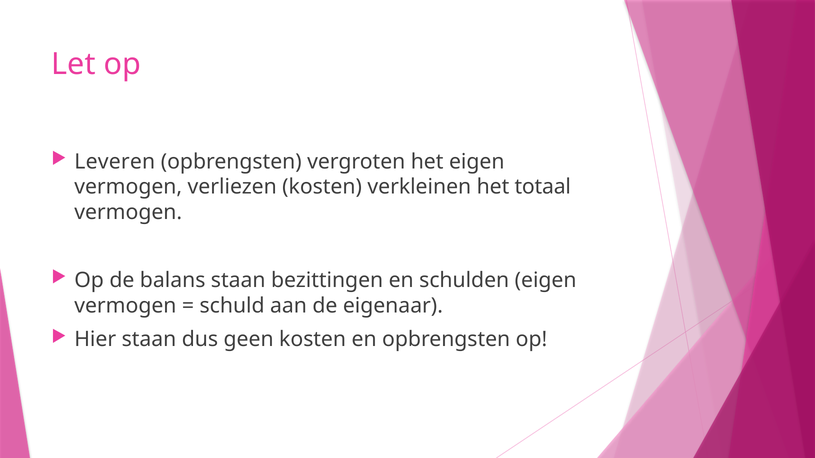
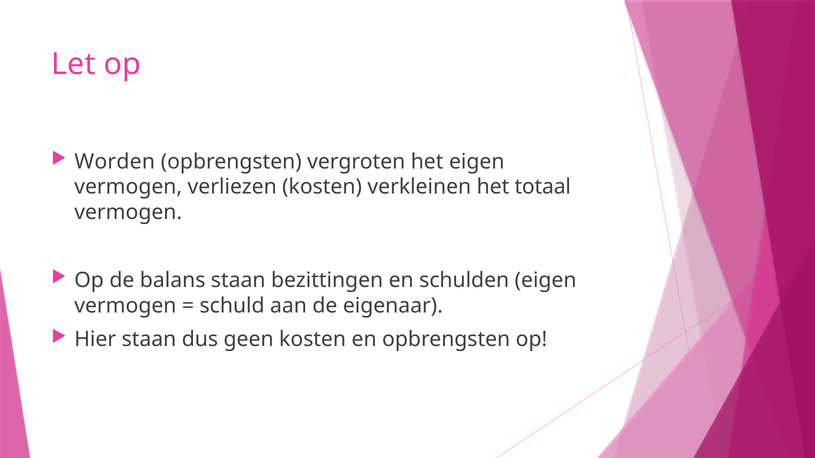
Leveren: Leveren -> Worden
